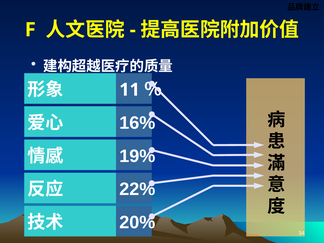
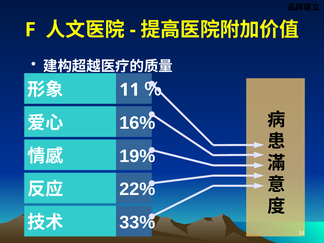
20%: 20% -> 33%
